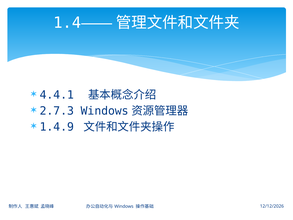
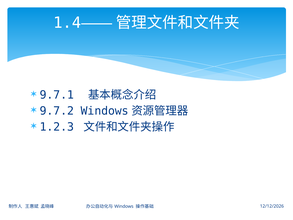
4.4.1: 4.4.1 -> 9.7.1
2.7.3: 2.7.3 -> 9.7.2
1.4.9: 1.4.9 -> 1.2.3
